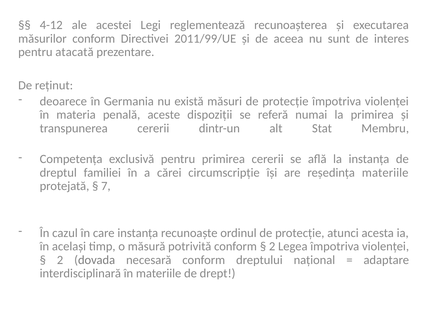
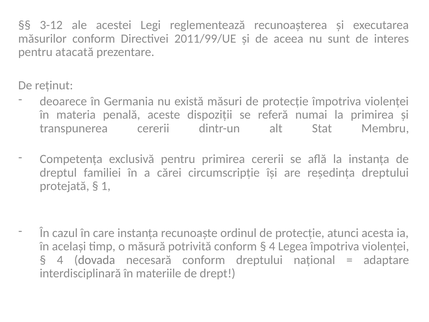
4-12: 4-12 -> 3-12
reședința materiile: materiile -> dreptului
7: 7 -> 1
2 at (272, 246): 2 -> 4
2 at (60, 260): 2 -> 4
